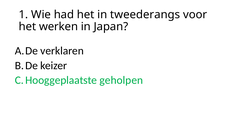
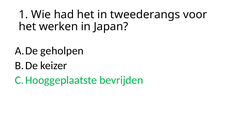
verklaren: verklaren -> geholpen
geholpen: geholpen -> bevrijden
